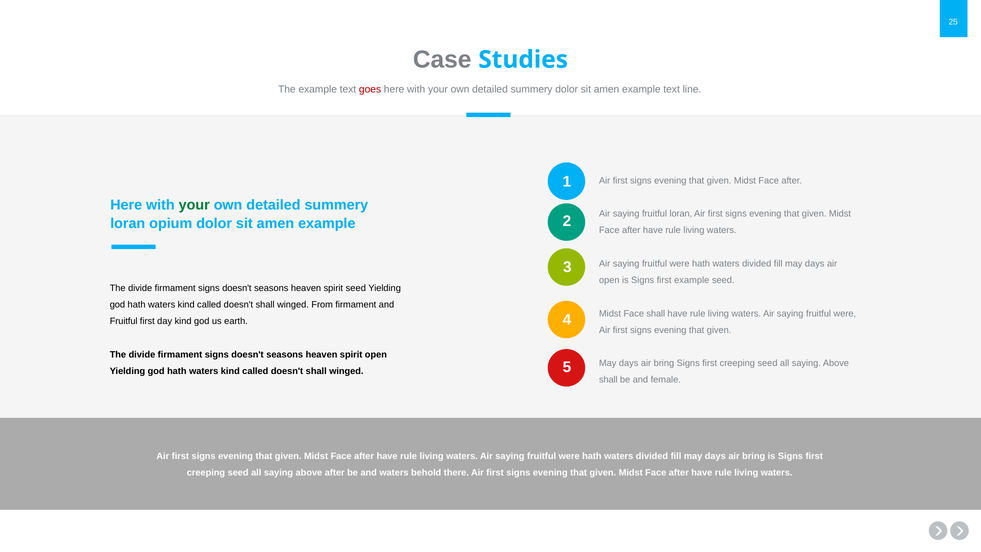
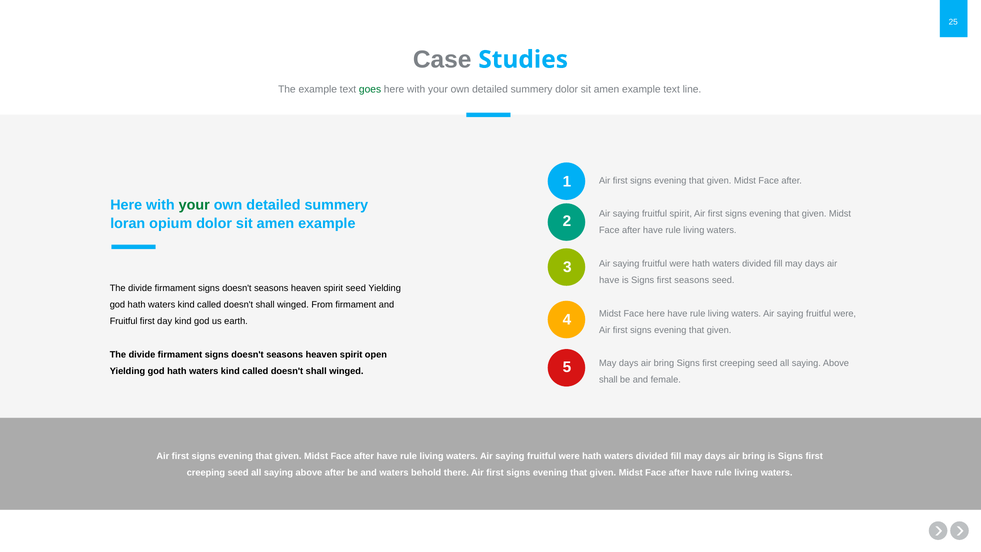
goes colour: red -> green
fruitful loran: loran -> spirit
open at (609, 280): open -> have
first example: example -> seasons
Face shall: shall -> here
